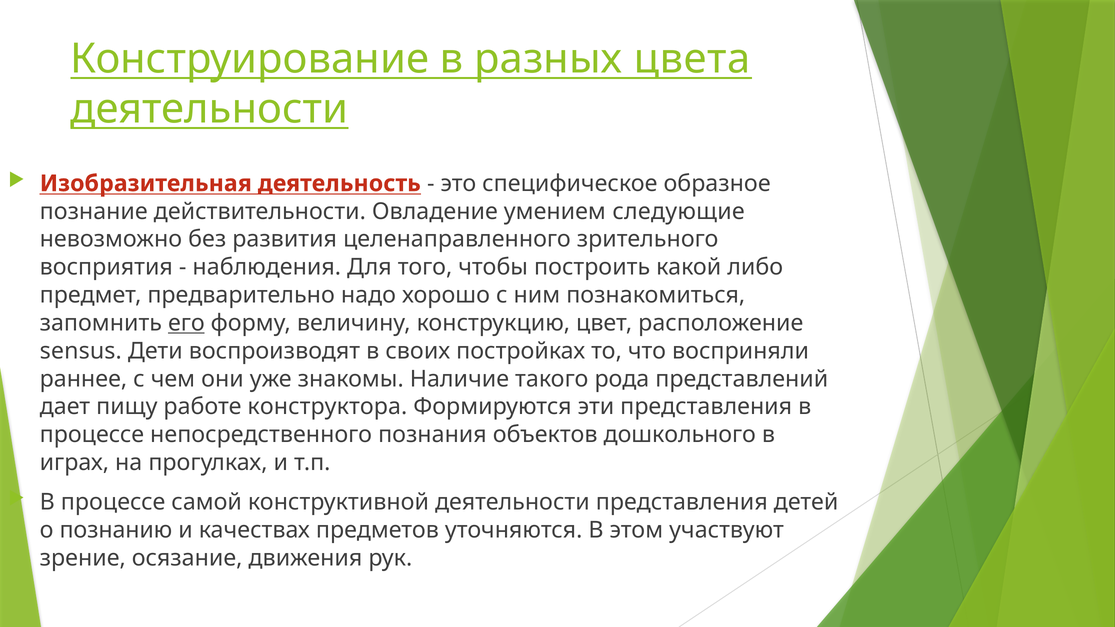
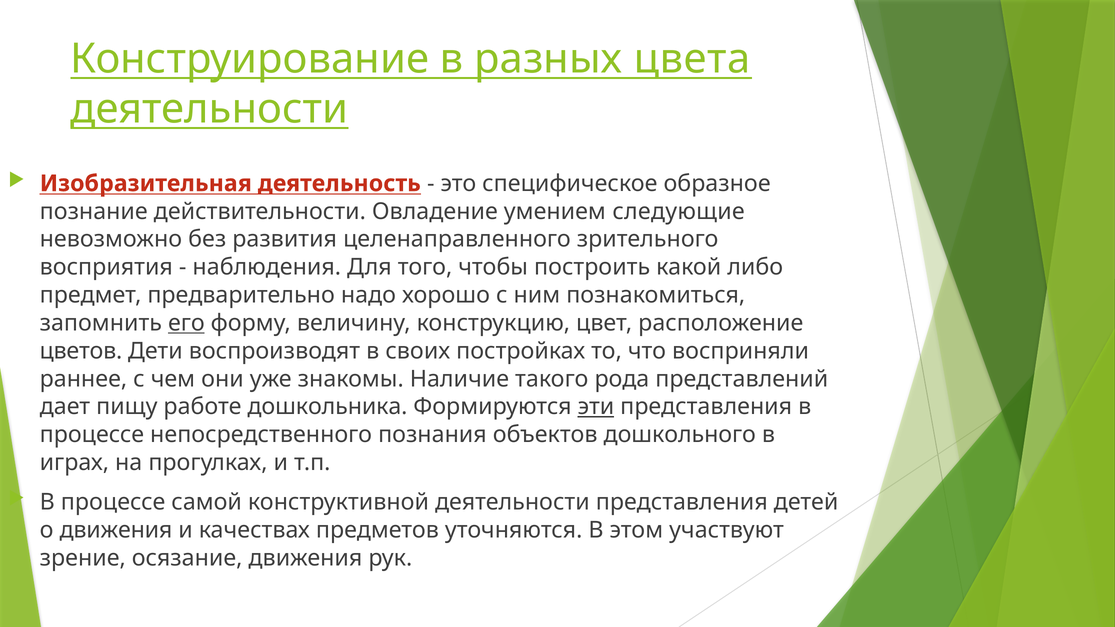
sensus: sensus -> цветов
конструктора: конструктора -> дошкольника
эти underline: none -> present
о познанию: познанию -> движения
